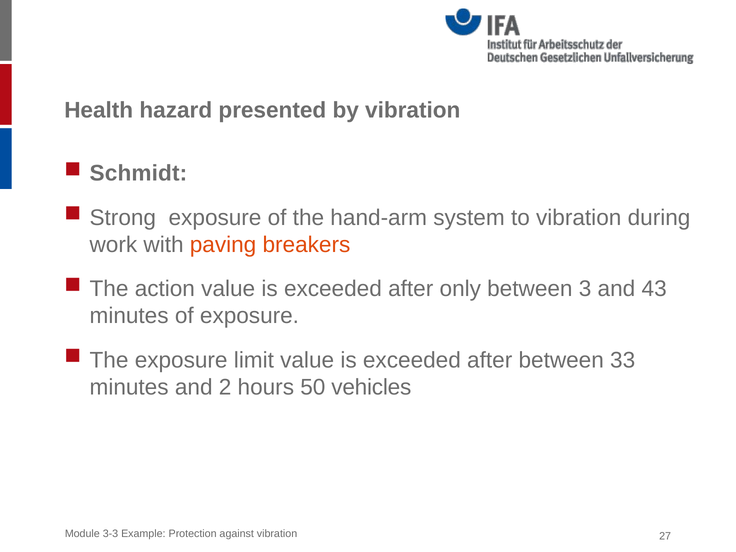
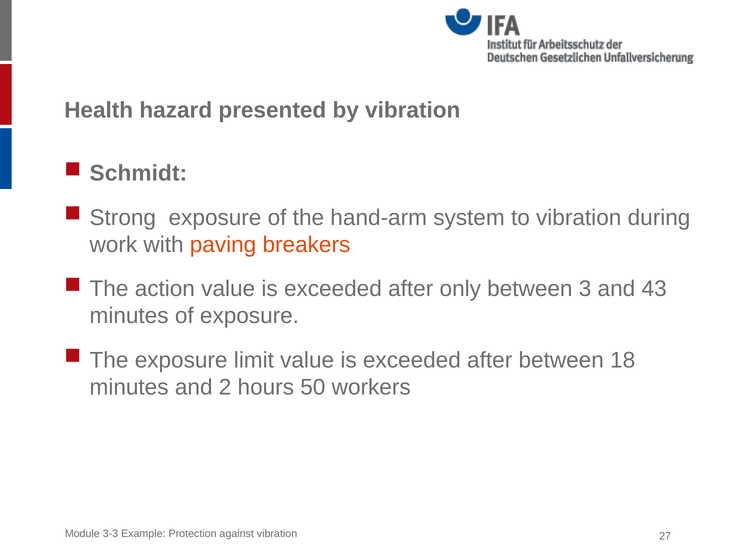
33: 33 -> 18
vehicles: vehicles -> workers
